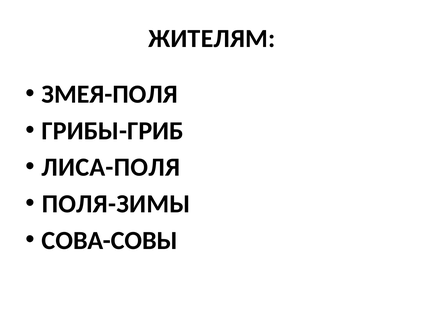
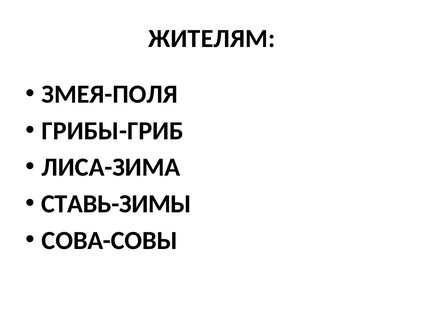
ЛИСА-ПОЛЯ: ЛИСА-ПОЛЯ -> ЛИСА-ЗИМА
ПОЛЯ-ЗИМЫ: ПОЛЯ-ЗИМЫ -> СТАВЬ-ЗИМЫ
